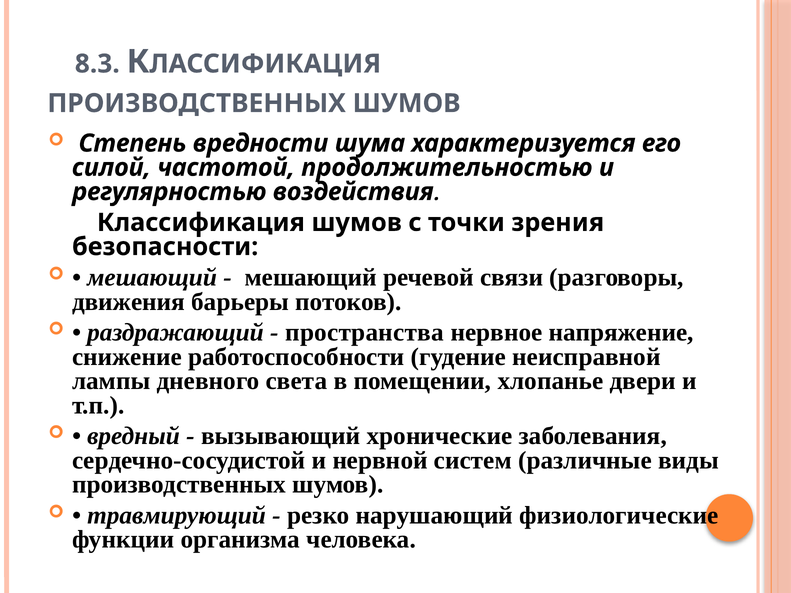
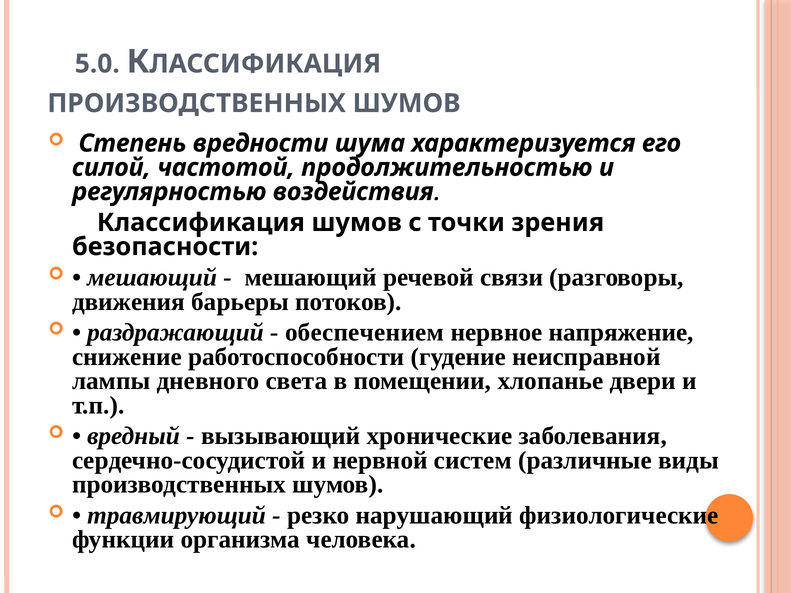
8.3: 8.3 -> 5.0
пространства: пространства -> обеспечением
